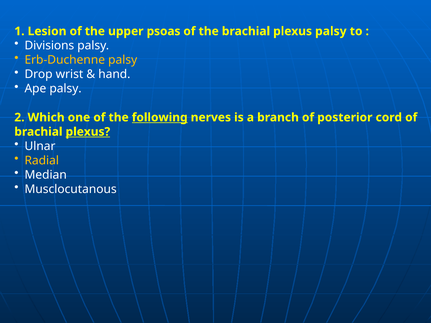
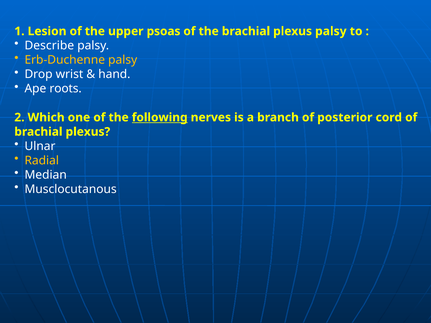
Divisions: Divisions -> Describe
Ape palsy: palsy -> roots
plexus at (88, 132) underline: present -> none
